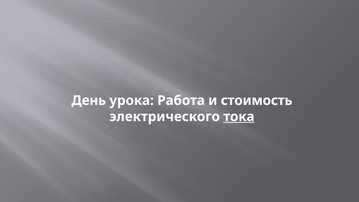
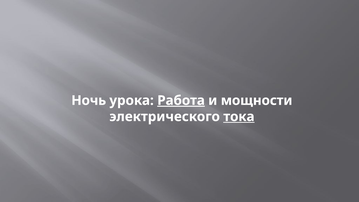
День: День -> Ночь
Работа underline: none -> present
стоимость: стоимость -> мощности
